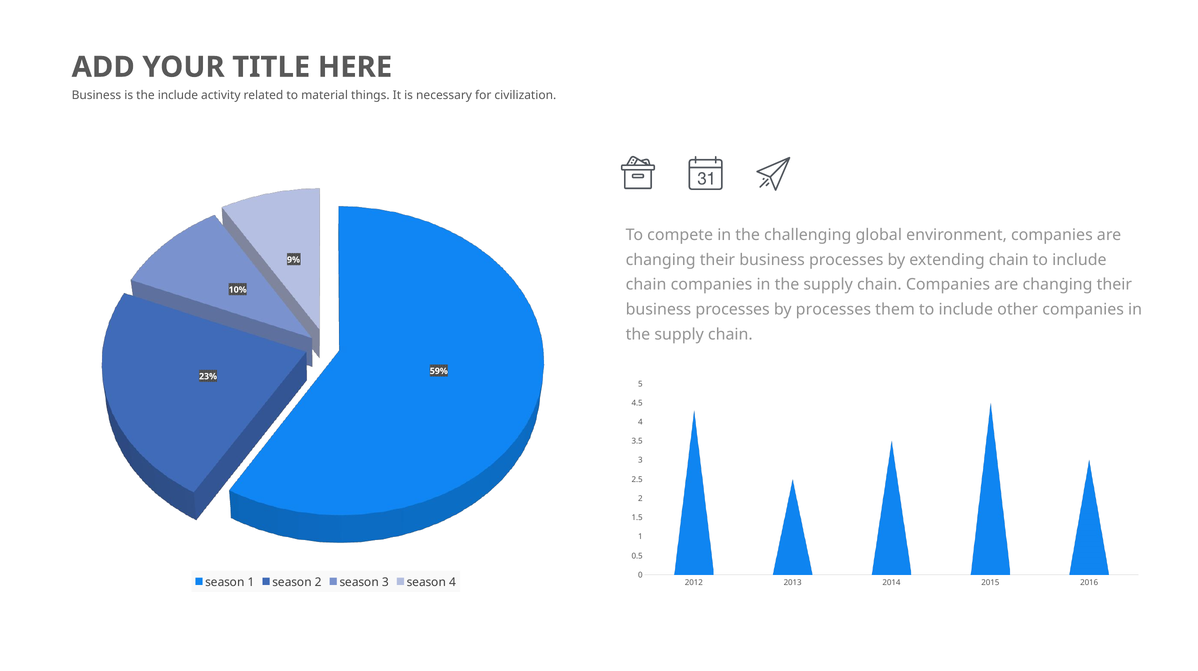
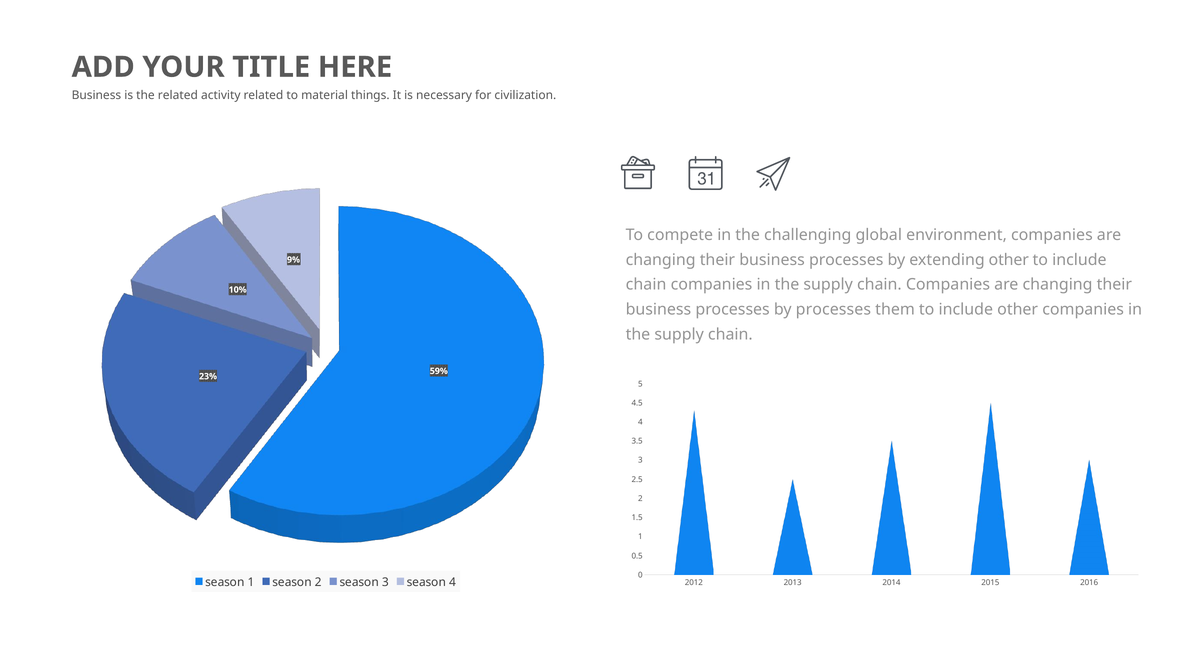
the include: include -> related
extending chain: chain -> other
